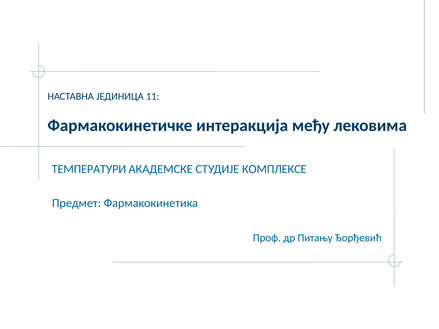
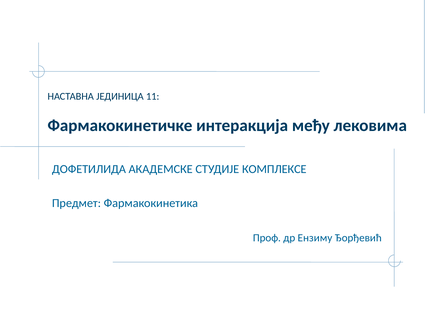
ТЕМПЕРАТУРИ: ТЕМПЕРАТУРИ -> ДОФЕТИЛИДА
Питању: Питању -> Ензиму
